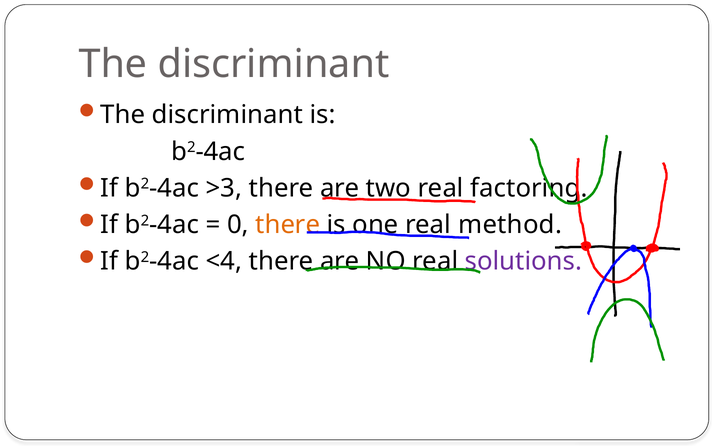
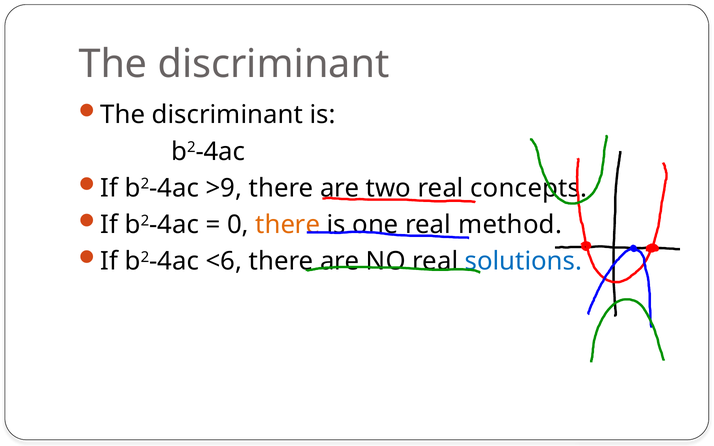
>3: >3 -> >9
factoring: factoring -> concepts
<4: <4 -> <6
solutions colour: purple -> blue
